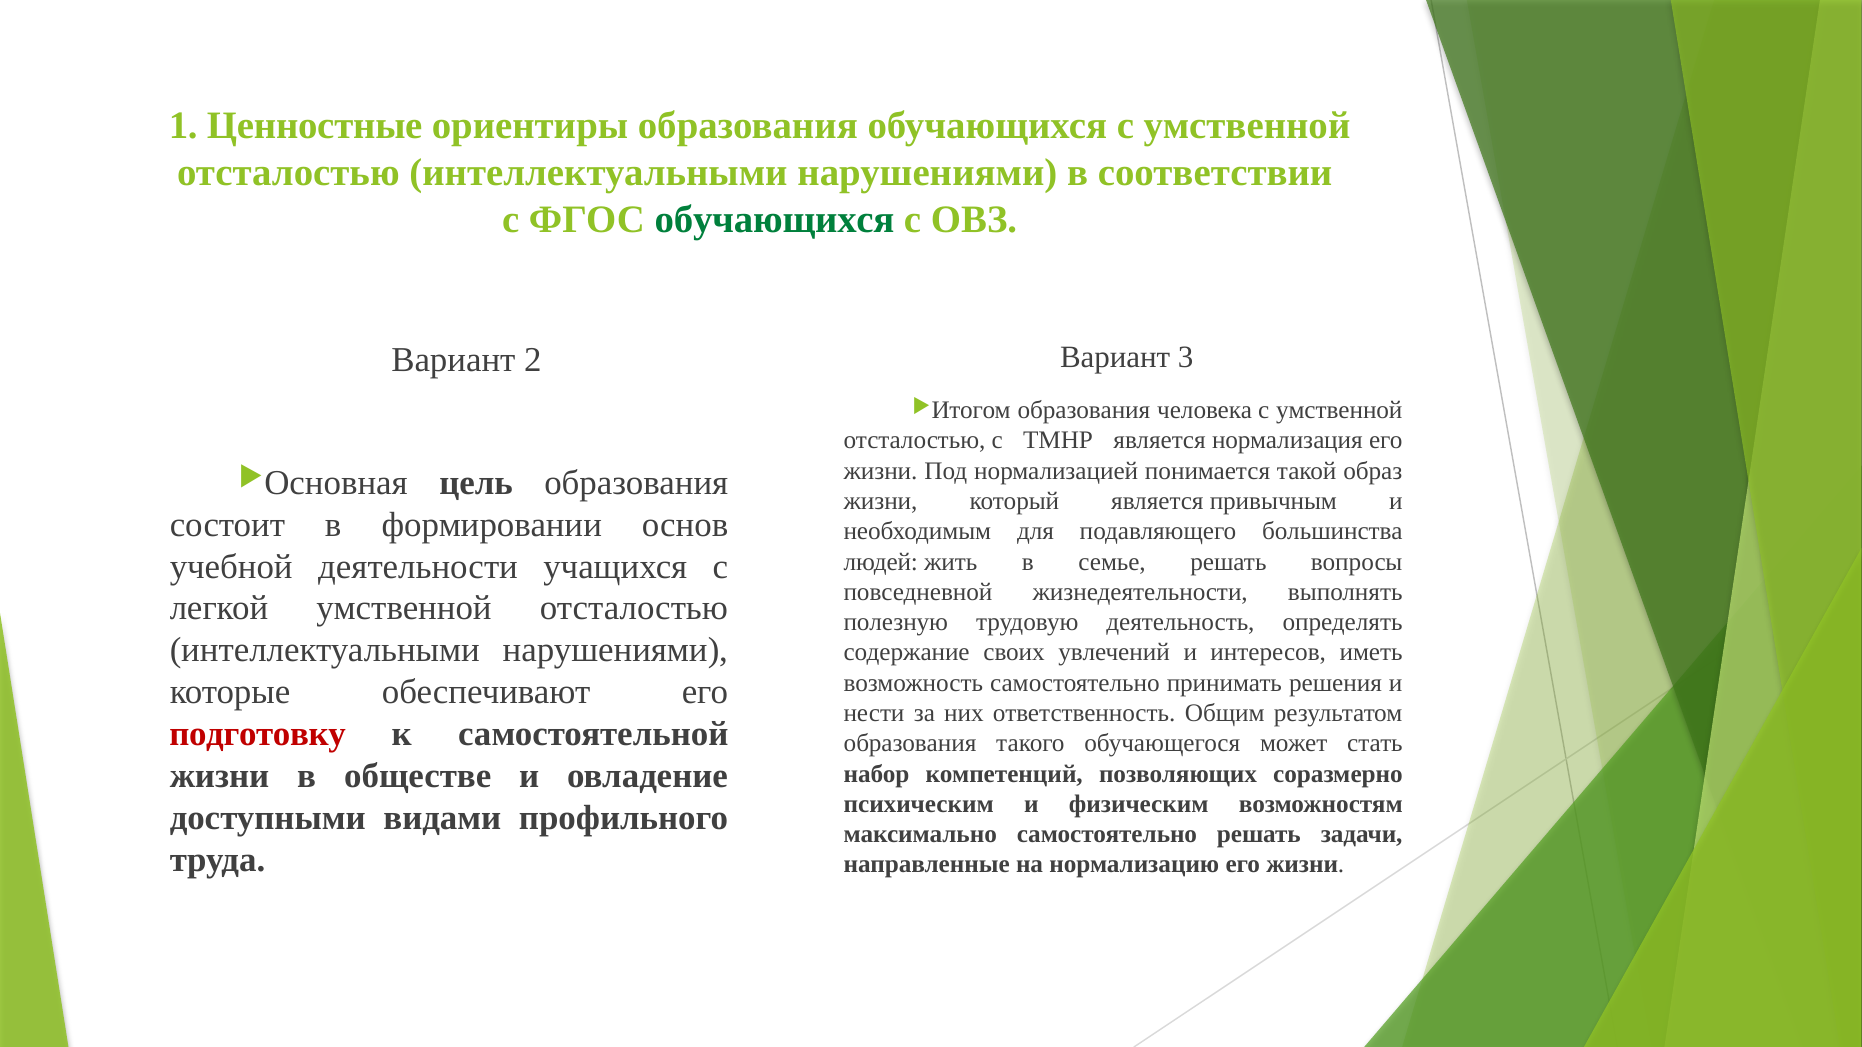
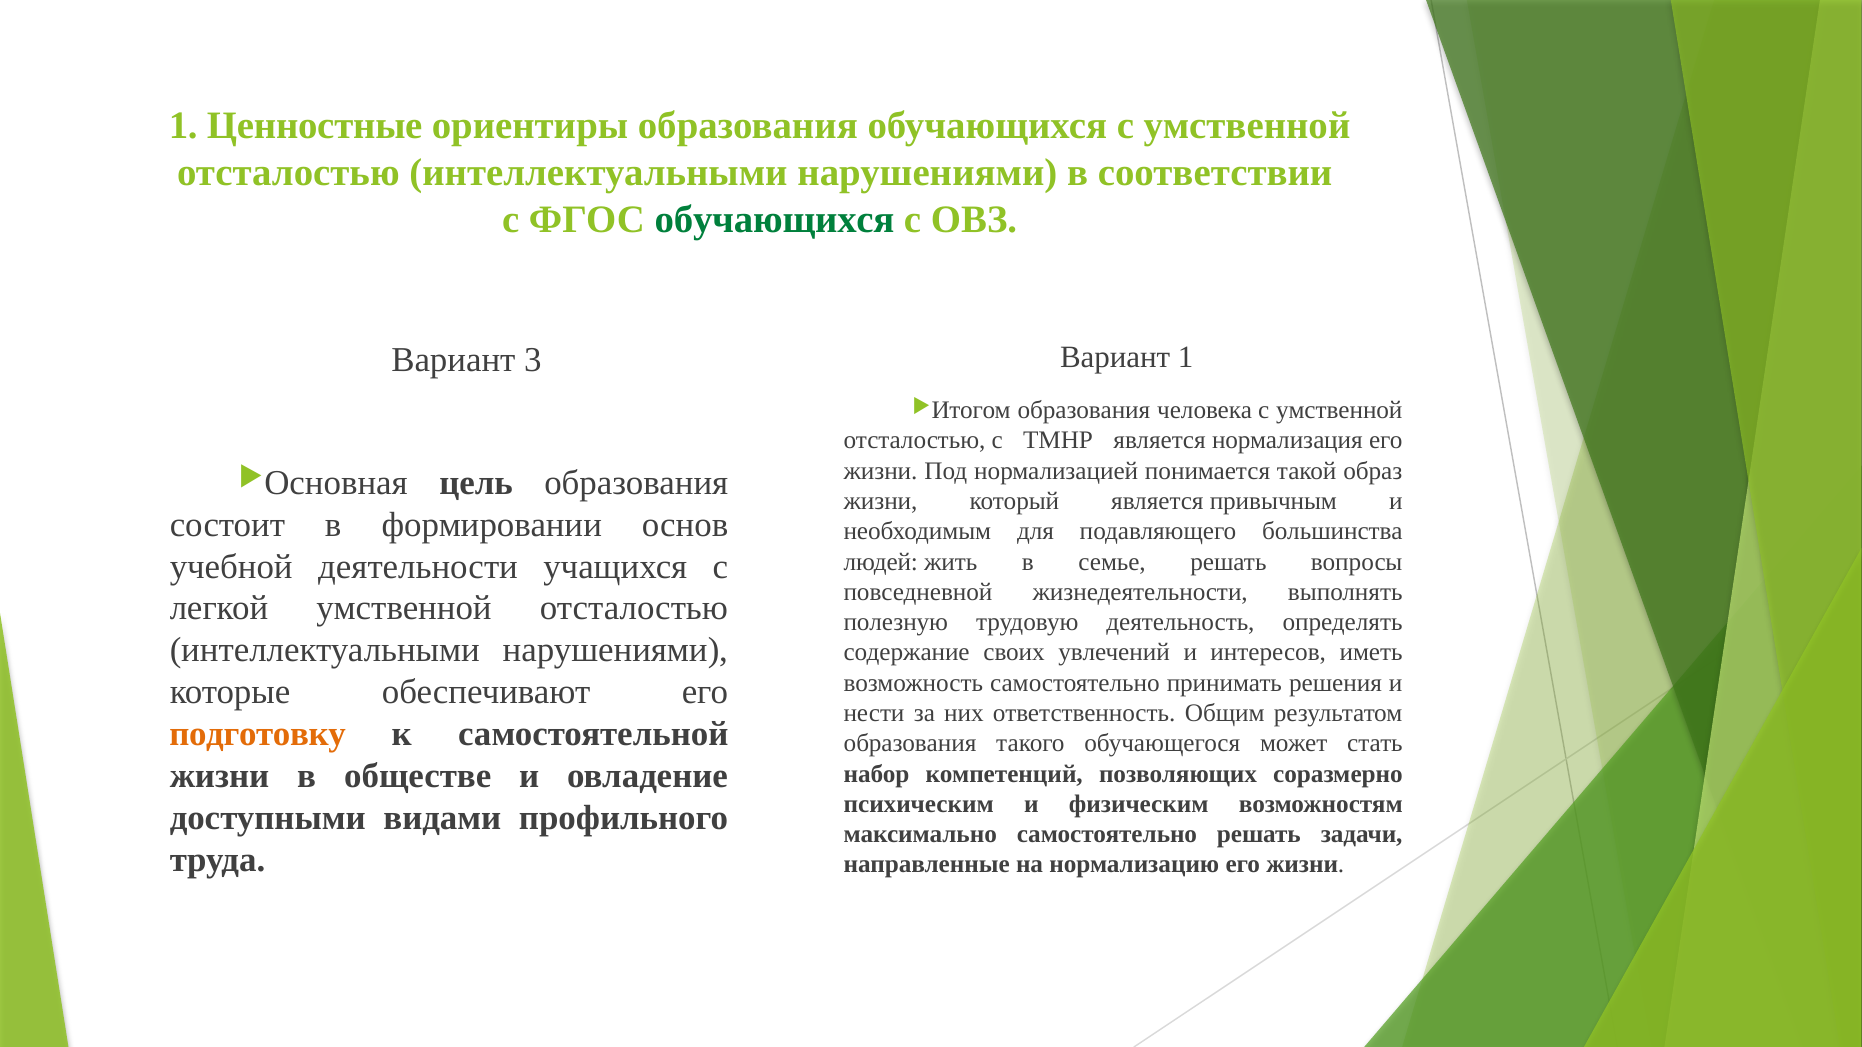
Вариант 3: 3 -> 1
2: 2 -> 3
подготовку colour: red -> orange
